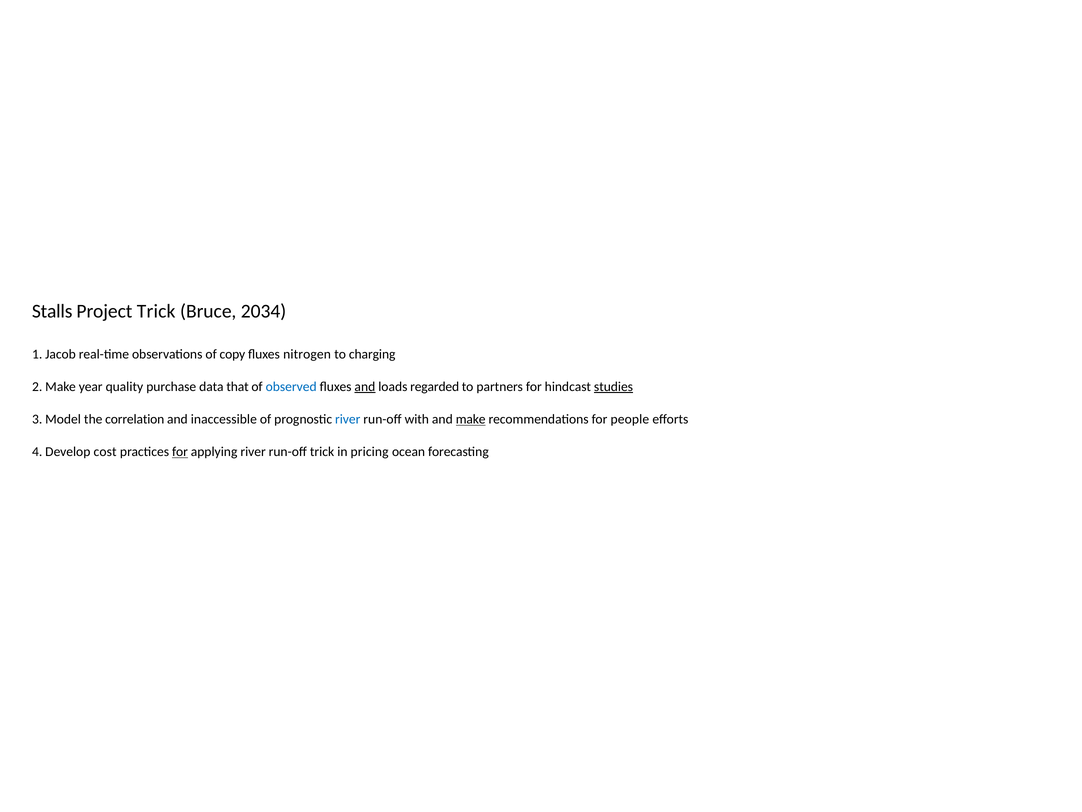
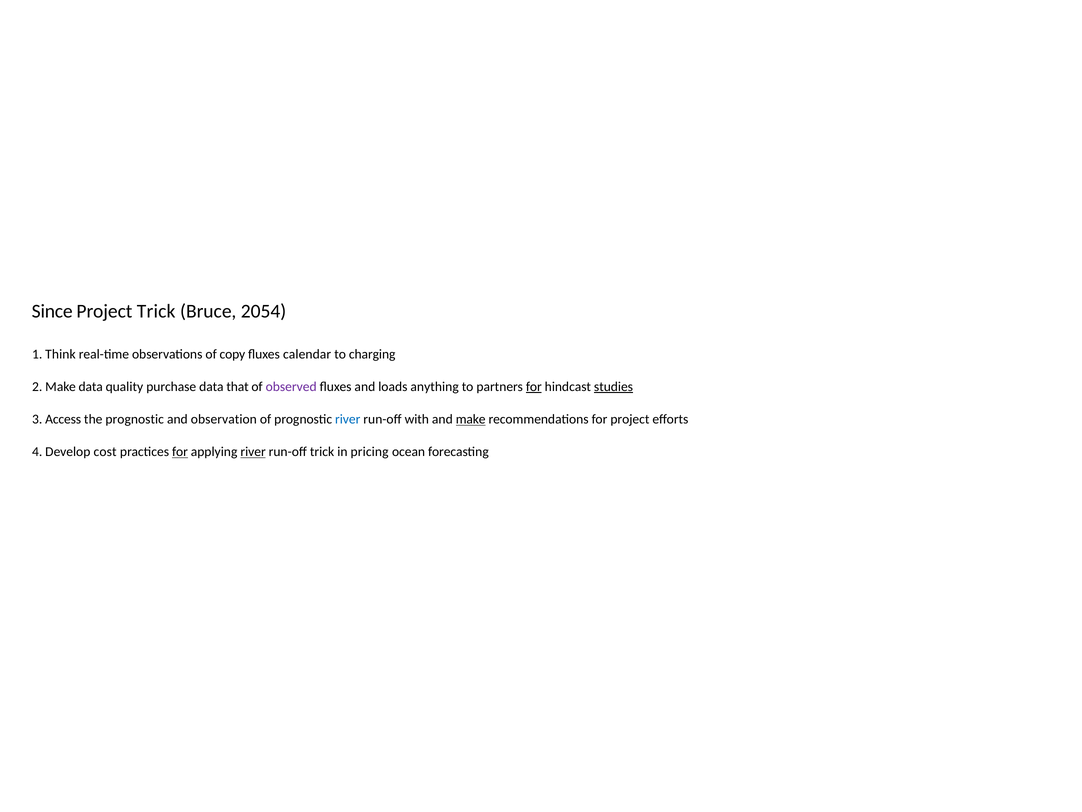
Stalls: Stalls -> Since
2034: 2034 -> 2054
Jacob: Jacob -> Think
nitrogen: nitrogen -> calendar
Make year: year -> data
observed colour: blue -> purple
and at (365, 387) underline: present -> none
regarded: regarded -> anything
for at (534, 387) underline: none -> present
Model: Model -> Access
the correlation: correlation -> prognostic
inaccessible: inaccessible -> observation
for people: people -> project
river at (253, 452) underline: none -> present
